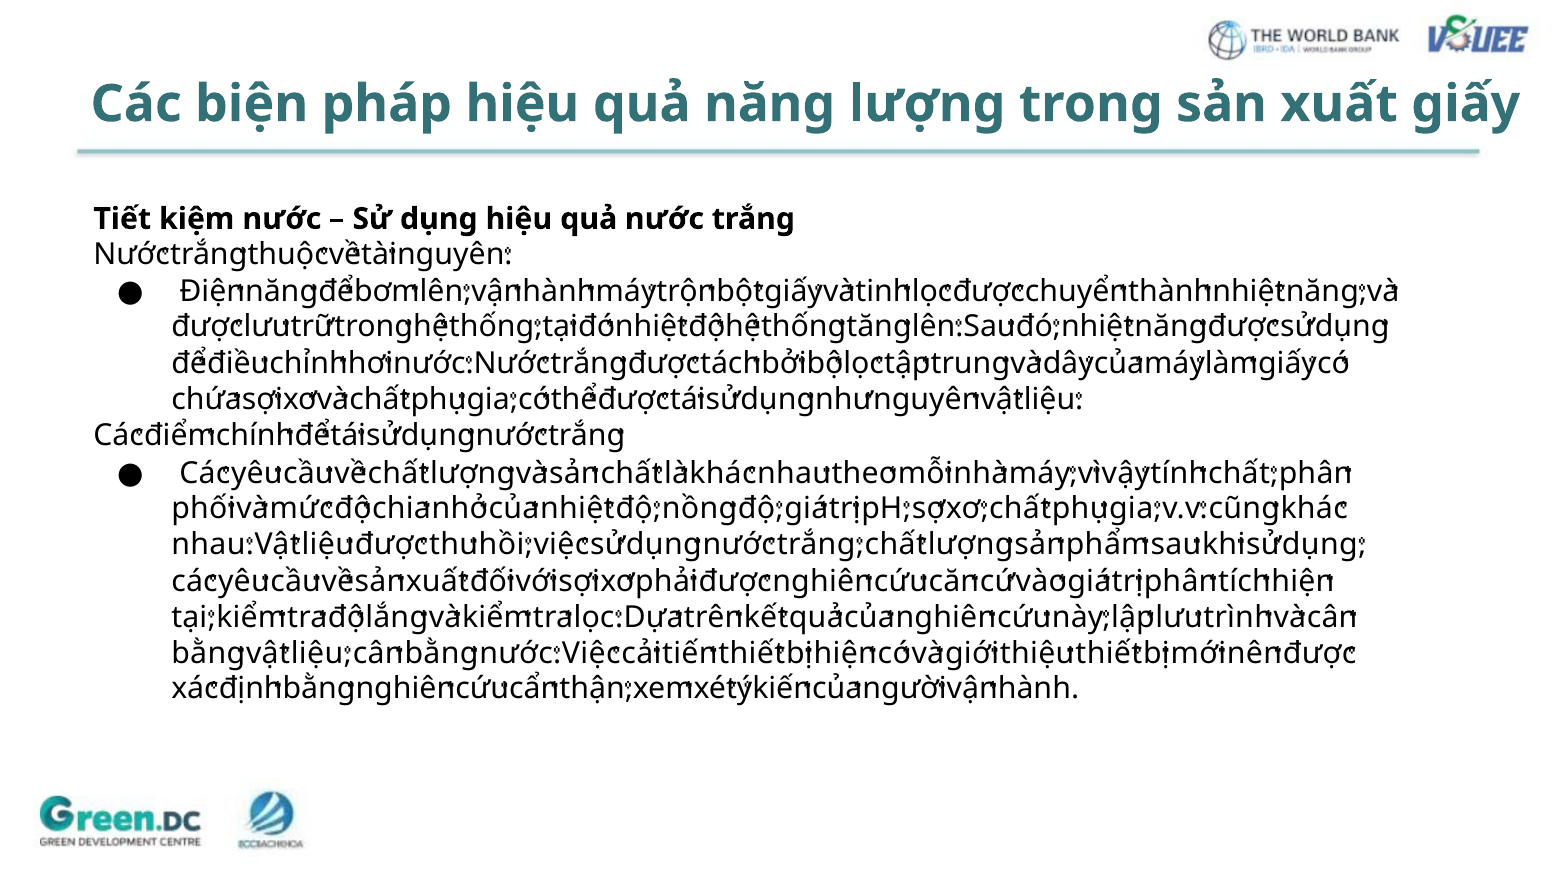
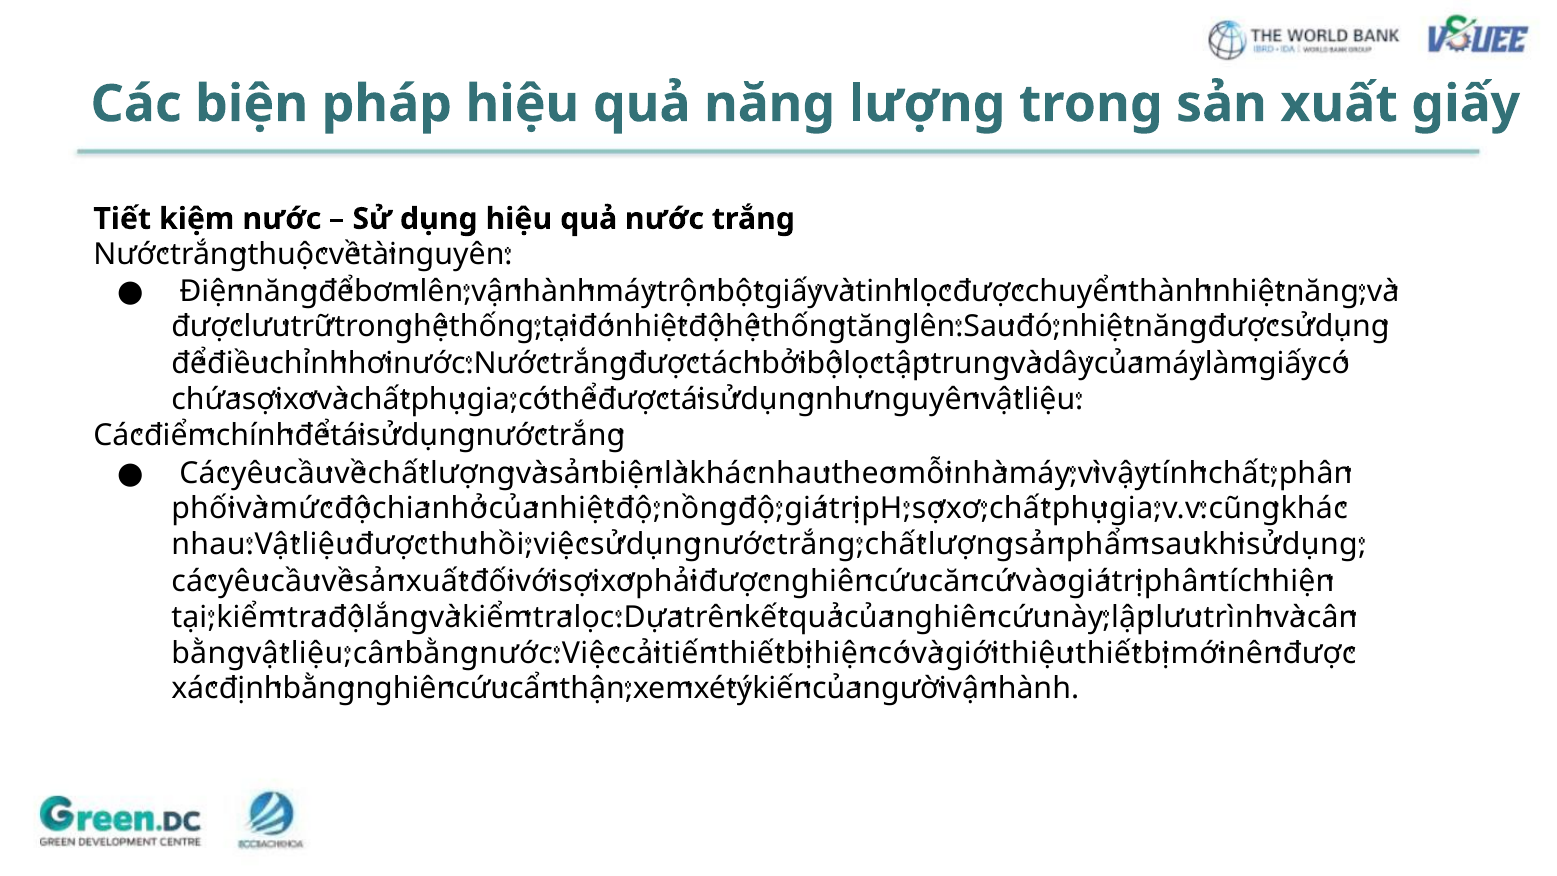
chất at (632, 473): chất -> biện
